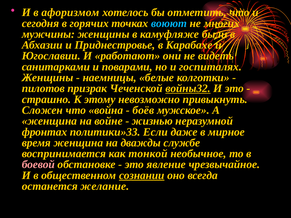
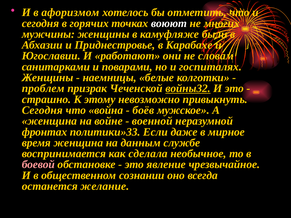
воюют colour: light blue -> white
видеть: видеть -> словам
пилотов: пилотов -> проблем
Сложен at (42, 110): Сложен -> Сегодня
жизнью: жизнью -> военной
дважды: дважды -> данным
тонкой: тонкой -> сделала
сознании underline: present -> none
